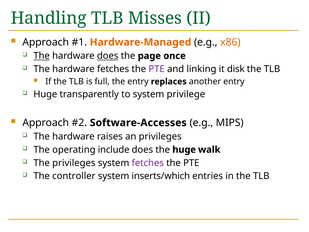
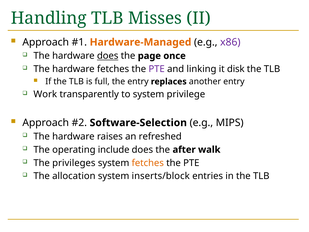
x86 colour: orange -> purple
The at (42, 56) underline: present -> none
Huge at (45, 94): Huge -> Work
Software-Accesses: Software-Accesses -> Software-Selection
an privileges: privileges -> refreshed
the huge: huge -> after
fetches at (148, 163) colour: purple -> orange
controller: controller -> allocation
inserts/which: inserts/which -> inserts/block
